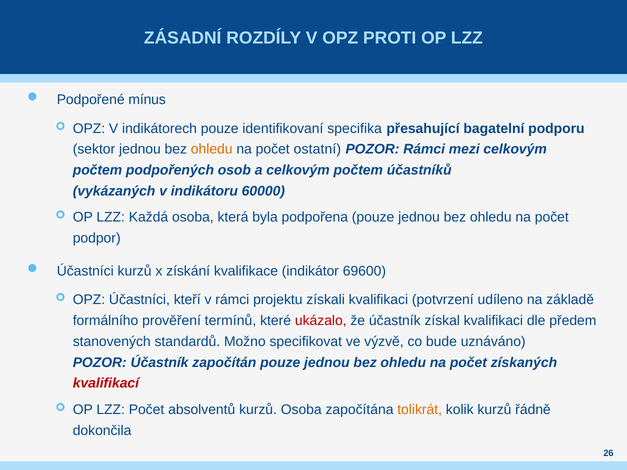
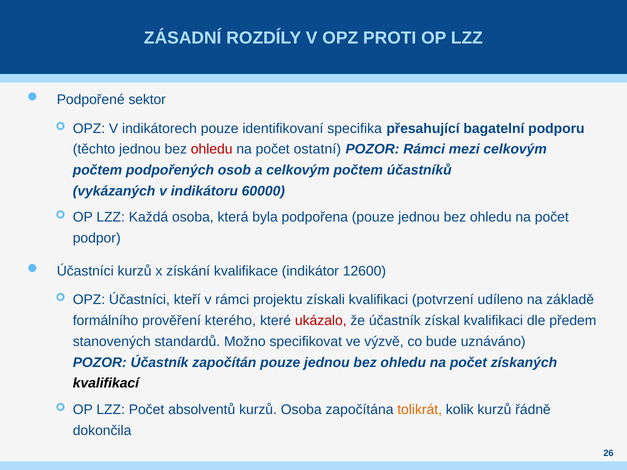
mínus: mínus -> sektor
sektor: sektor -> těchto
ohledu at (212, 149) colour: orange -> red
69600: 69600 -> 12600
termínů: termínů -> kterého
kvalifikací colour: red -> black
